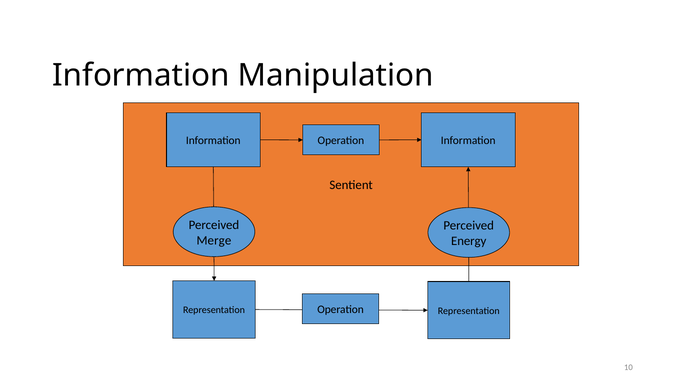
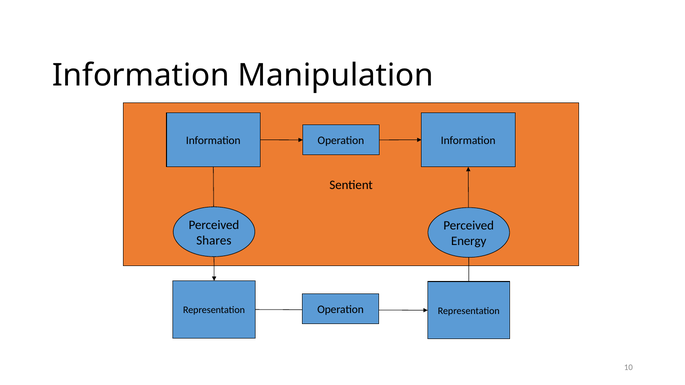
Merge: Merge -> Shares
